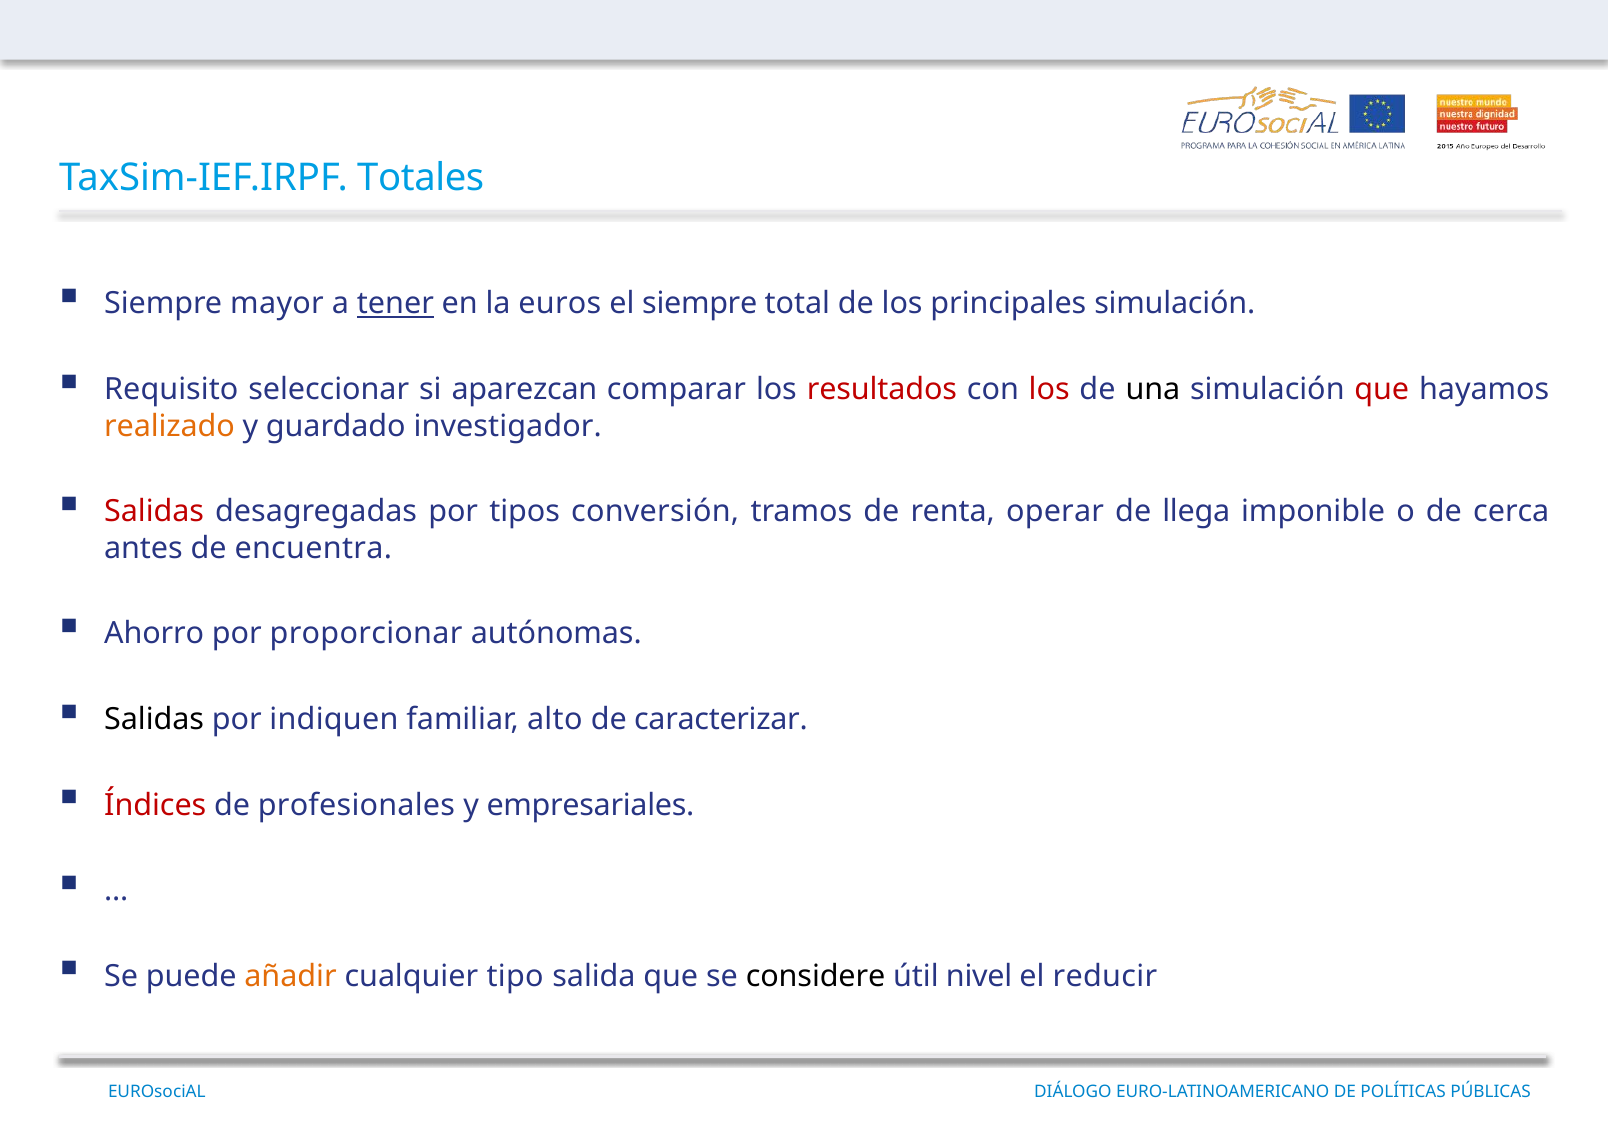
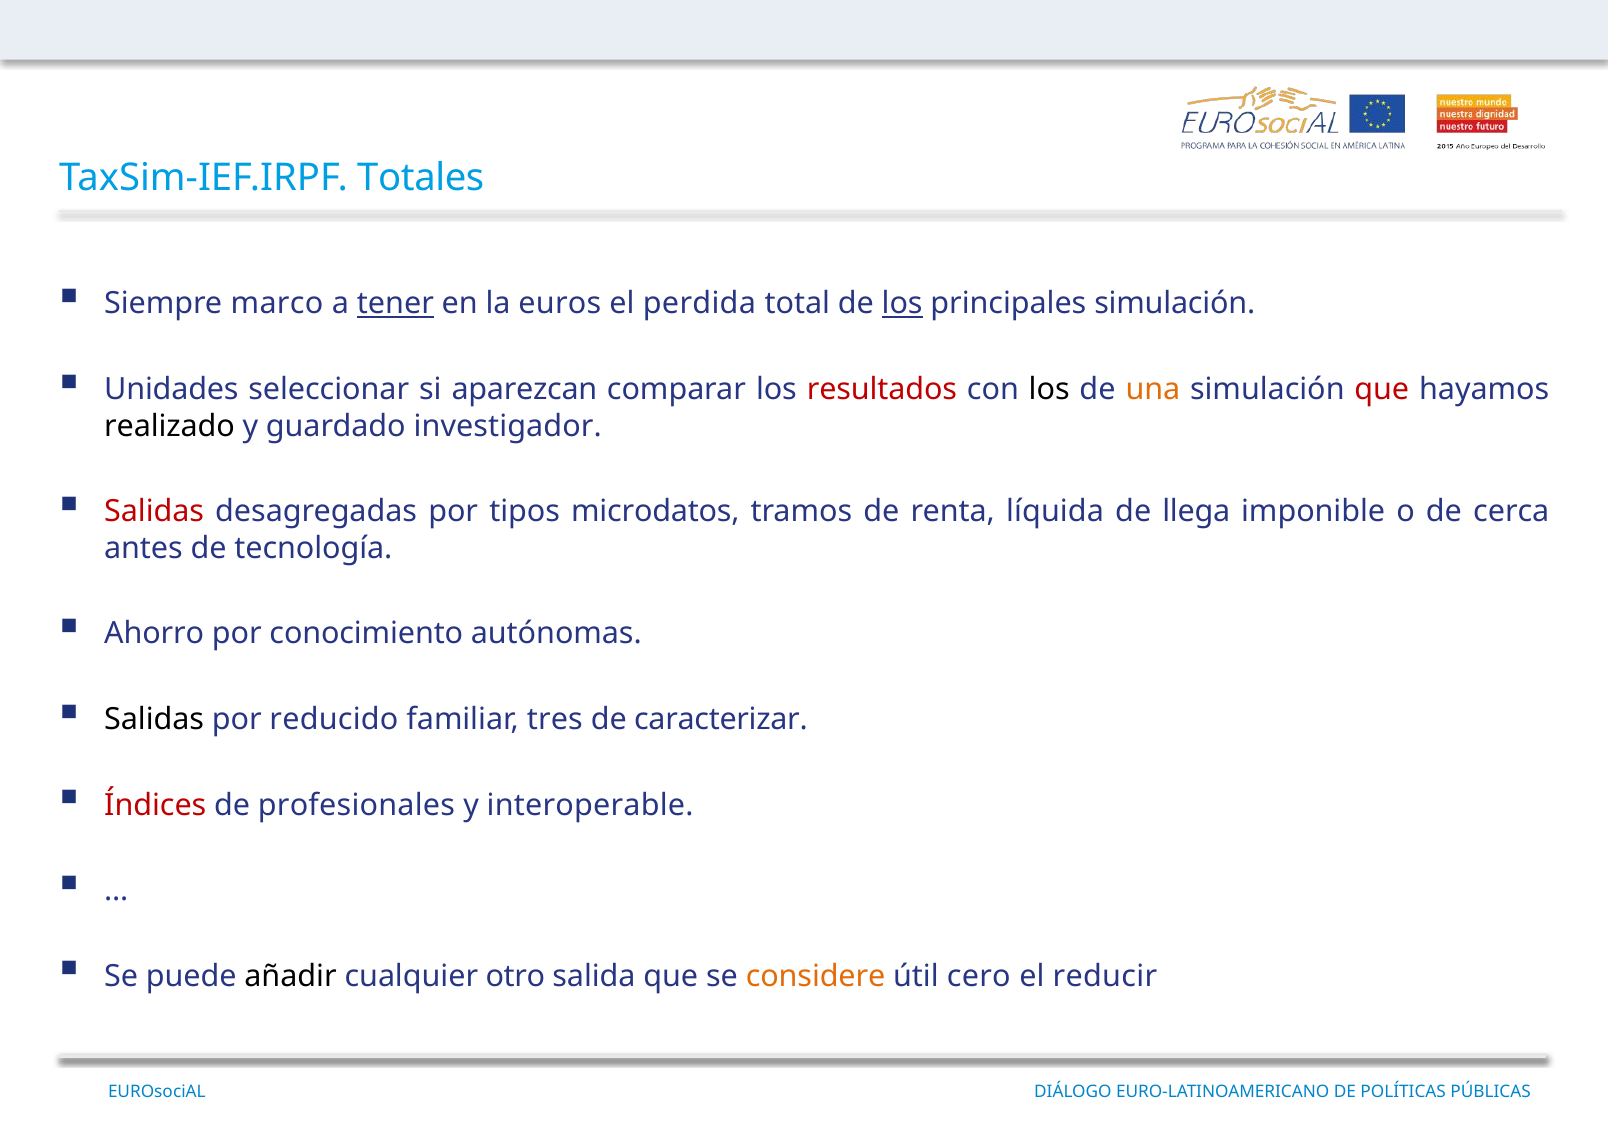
mayor: mayor -> marco
el siempre: siempre -> perdida
los at (902, 304) underline: none -> present
Requisito: Requisito -> Unidades
los at (1049, 389) colour: red -> black
una colour: black -> orange
realizado colour: orange -> black
conversión: conversión -> microdatos
operar: operar -> líquida
encuentra: encuentra -> tecnología
proporcionar: proporcionar -> conocimiento
indiquen: indiquen -> reducido
alto: alto -> tres
empresariales: empresariales -> interoperable
añadir colour: orange -> black
tipo: tipo -> otro
considere colour: black -> orange
nivel: nivel -> cero
